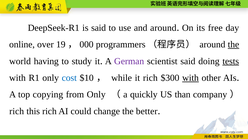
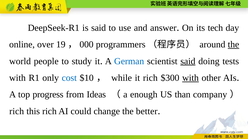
and around: around -> answer
free: free -> tech
having: having -> people
German colour: purple -> blue
said at (188, 61) underline: none -> present
tests underline: present -> none
copying: copying -> progress
from Only: Only -> Ideas
quickly: quickly -> enough
